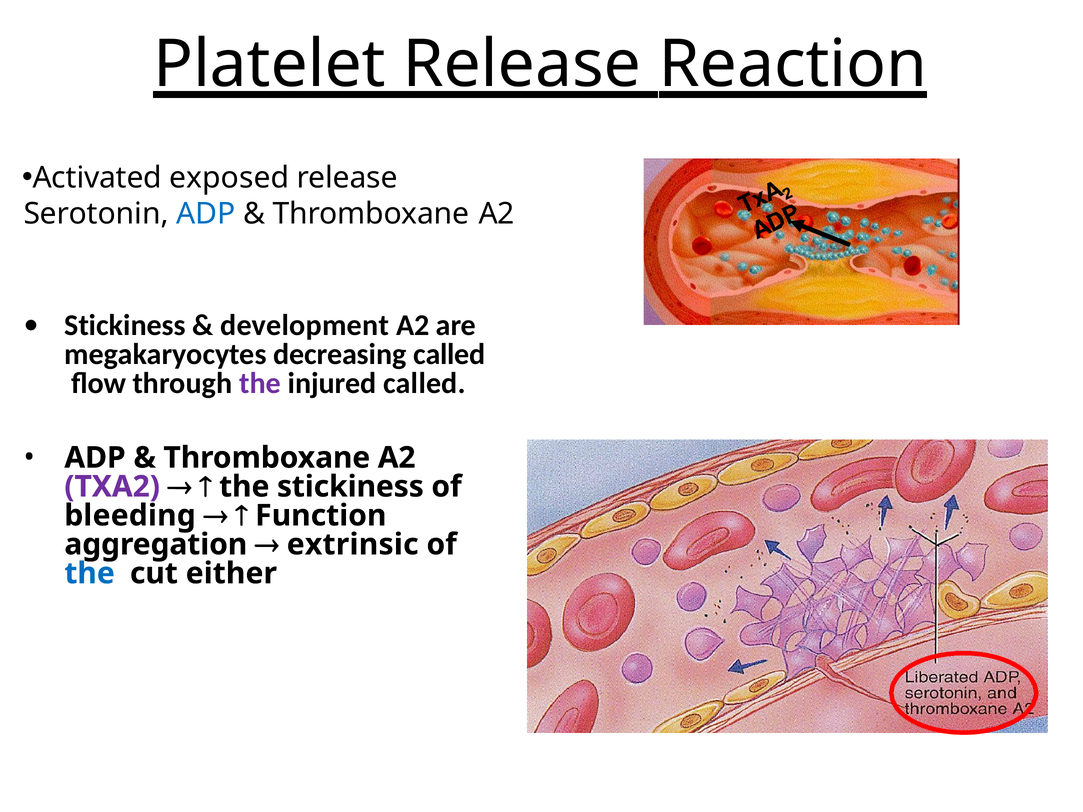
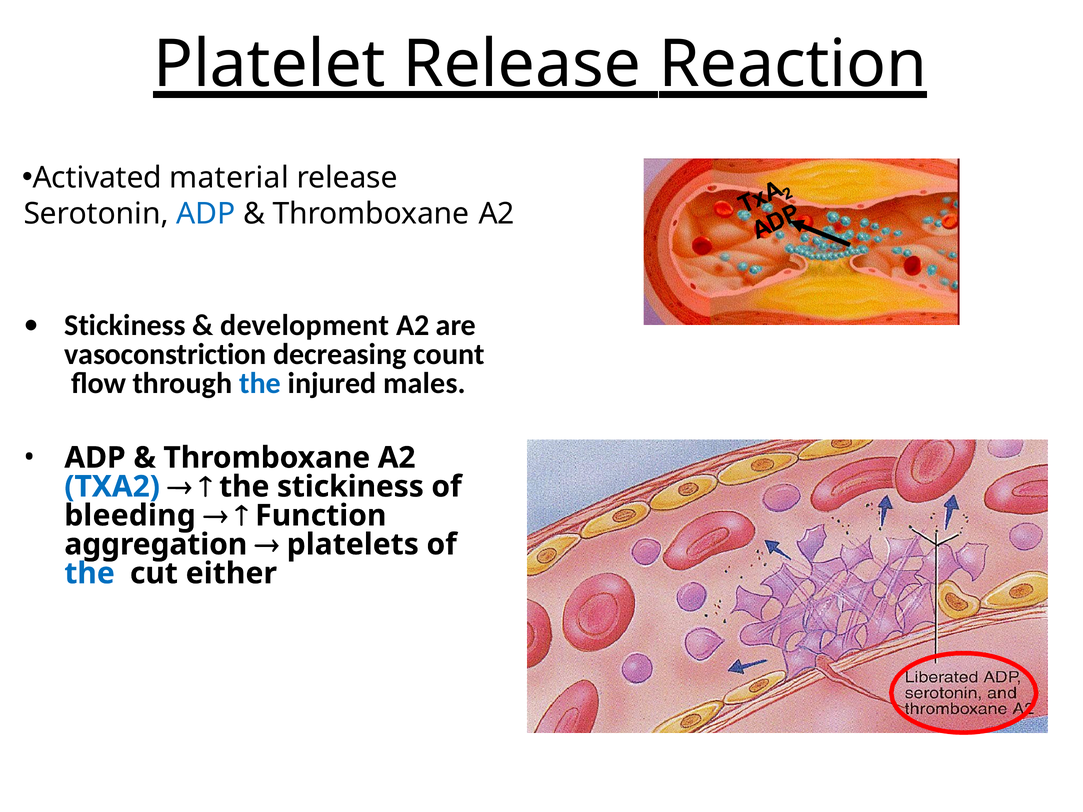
exposed: exposed -> material
megakaryocytes: megakaryocytes -> vasoconstriction
decreasing called: called -> count
the at (260, 383) colour: purple -> blue
injured called: called -> males
TXA2 colour: purple -> blue
extrinsic: extrinsic -> platelets
